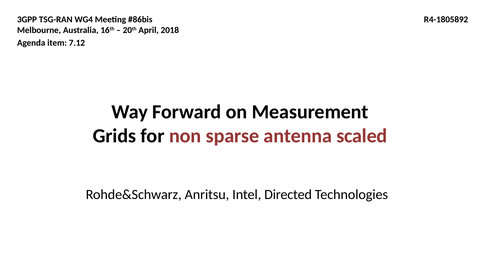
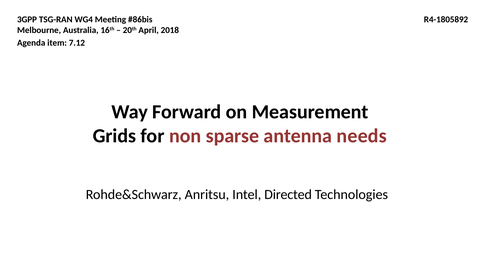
scaled: scaled -> needs
